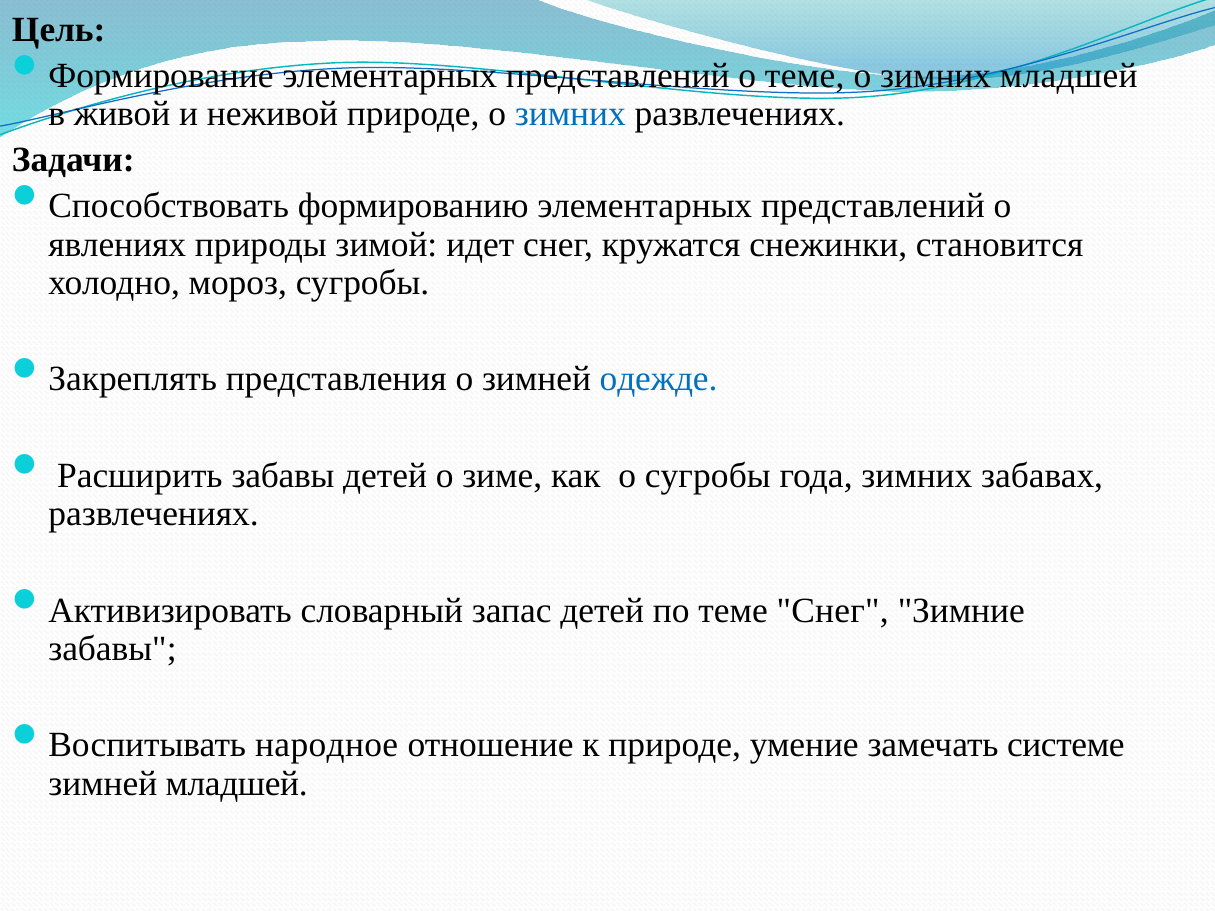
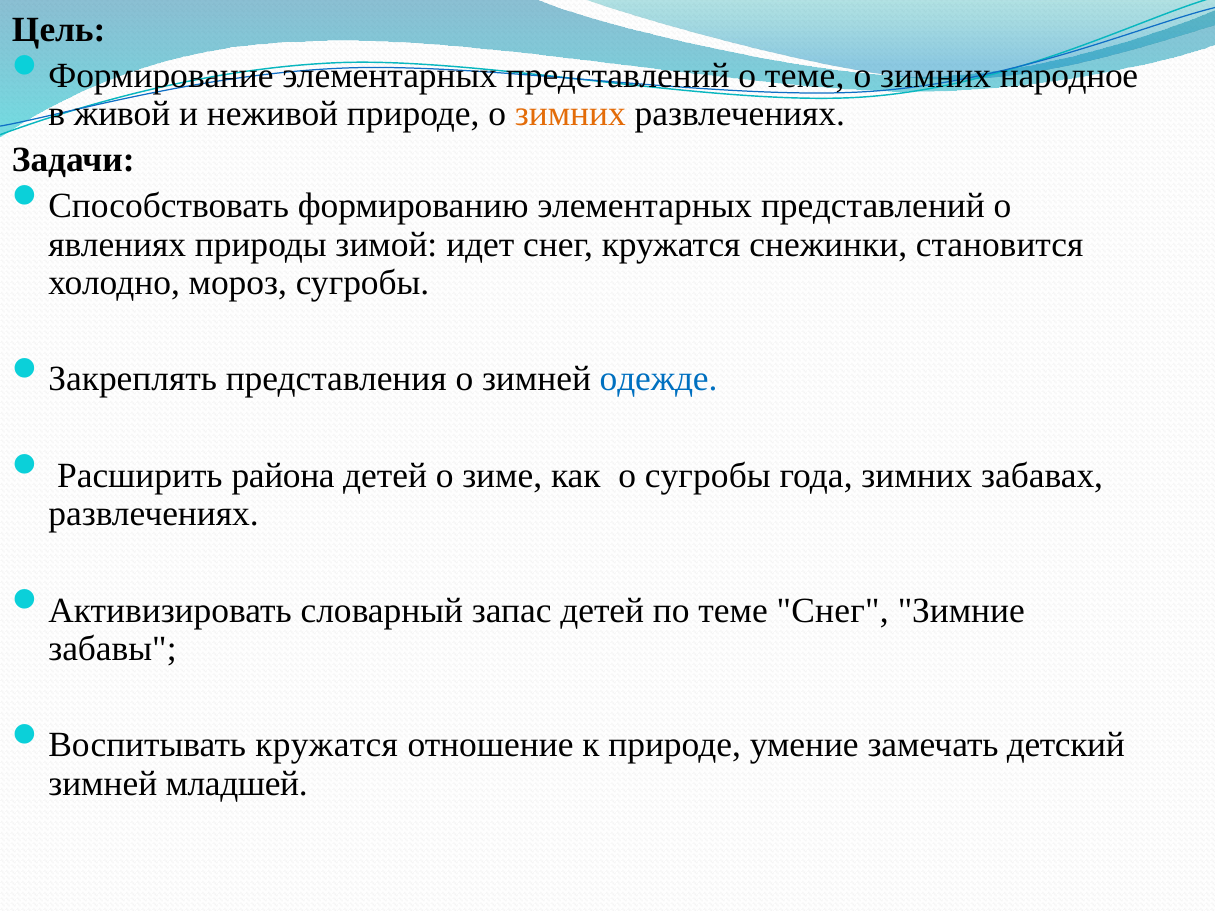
зимних младшей: младшей -> народное
зимних at (570, 114) colour: blue -> orange
Расширить забавы: забавы -> района
Воспитывать народное: народное -> кружатся
системе: системе -> детский
